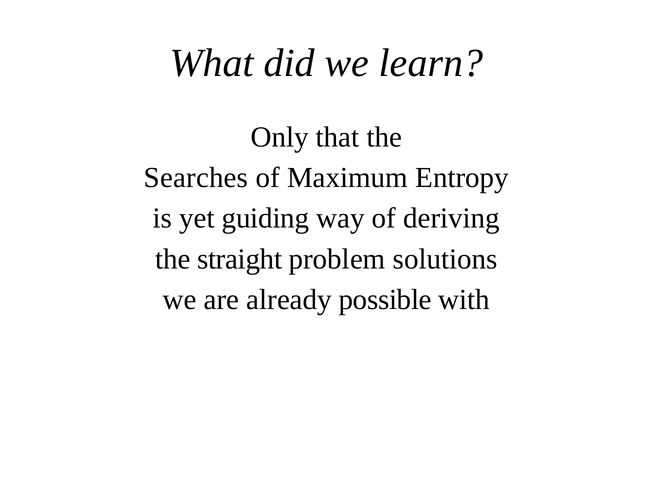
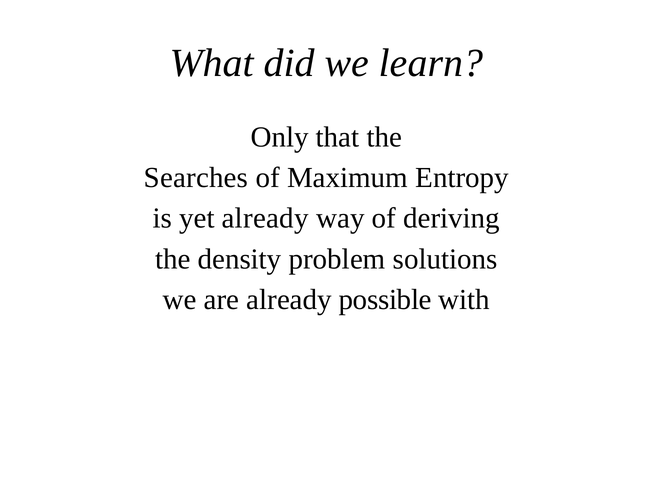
yet guiding: guiding -> already
straight: straight -> density
